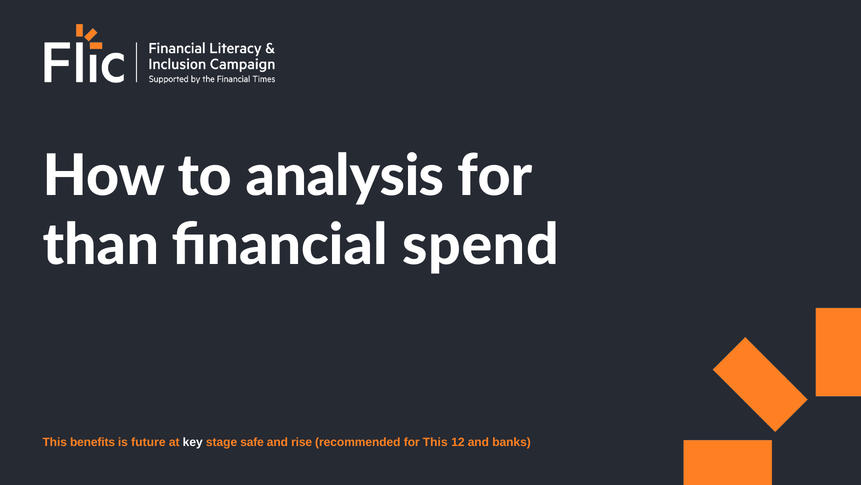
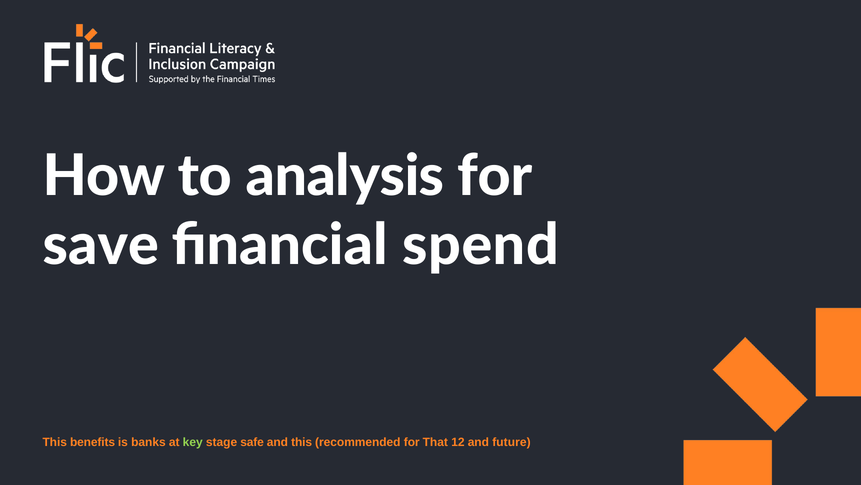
than: than -> save
future: future -> banks
key colour: white -> light green
and rise: rise -> this
for This: This -> That
banks: banks -> future
